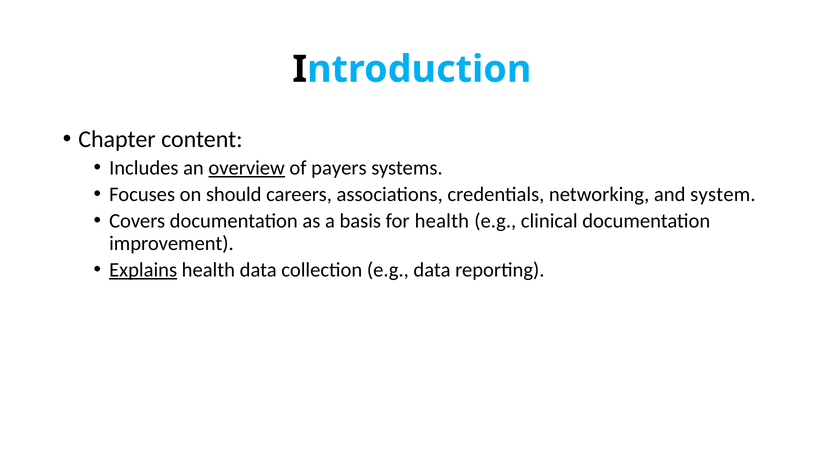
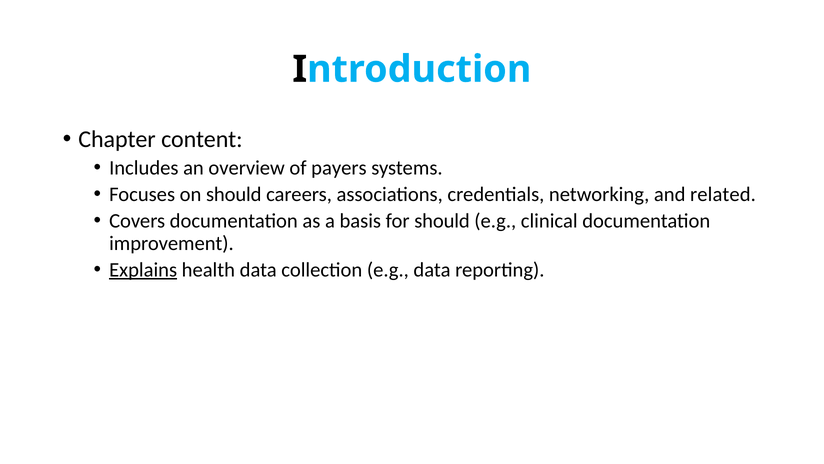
overview underline: present -> none
system: system -> related
for health: health -> should
